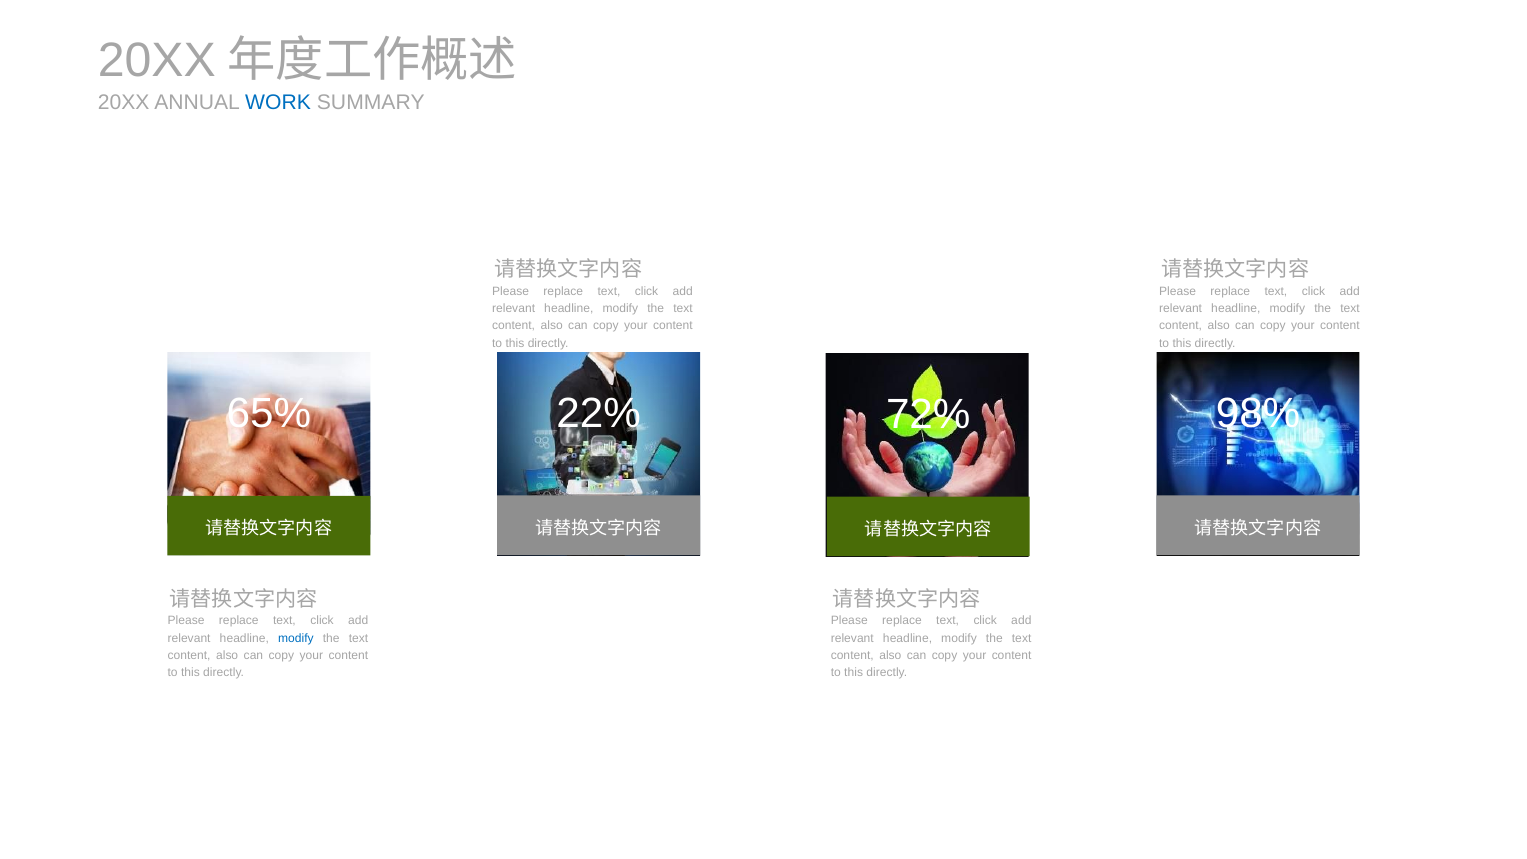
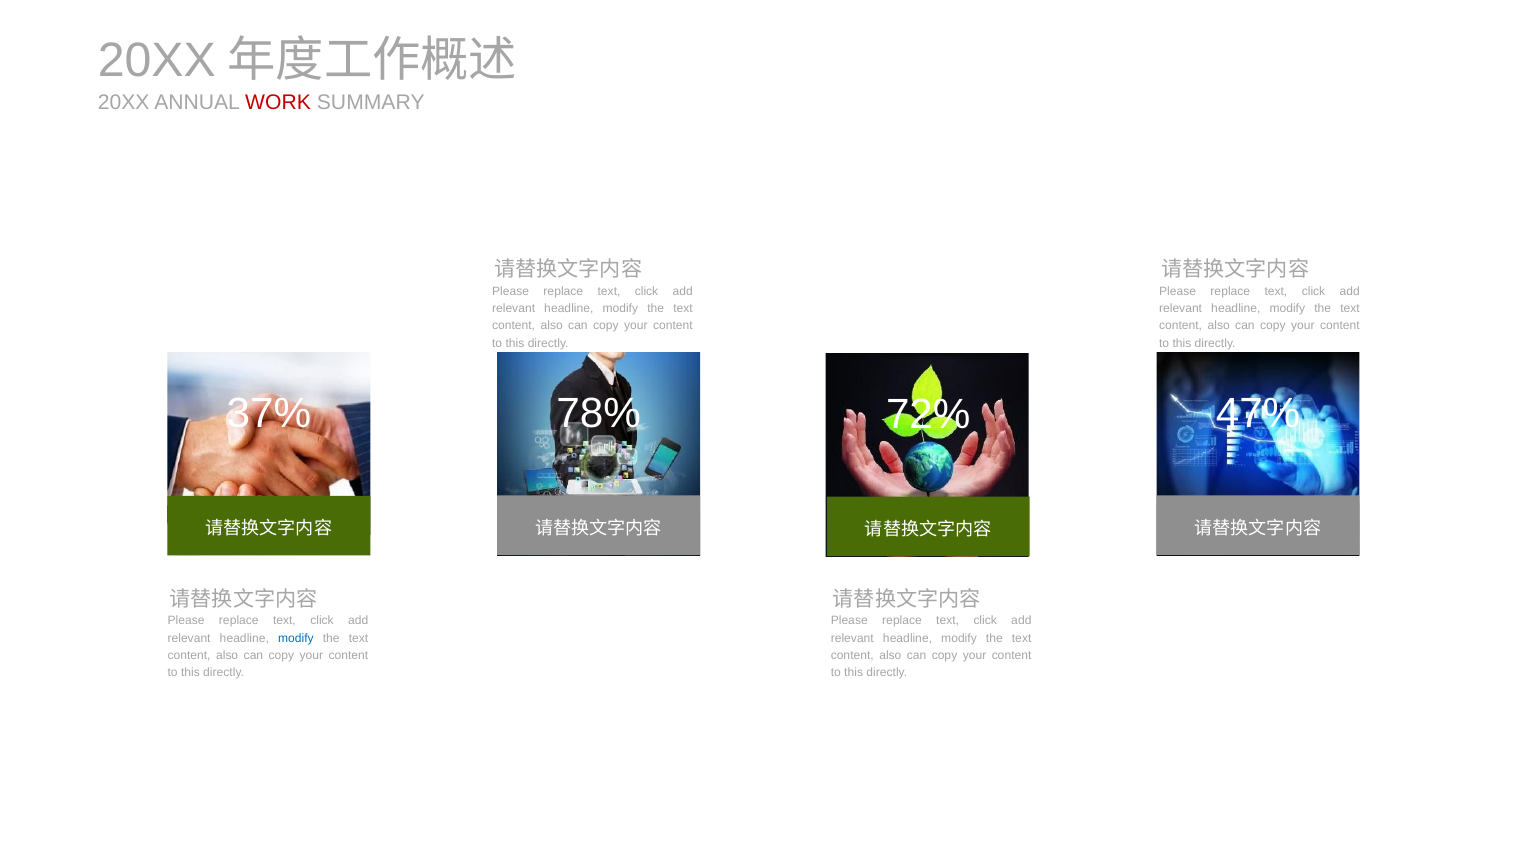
WORK colour: blue -> red
22%: 22% -> 78%
98%: 98% -> 47%
65%: 65% -> 37%
